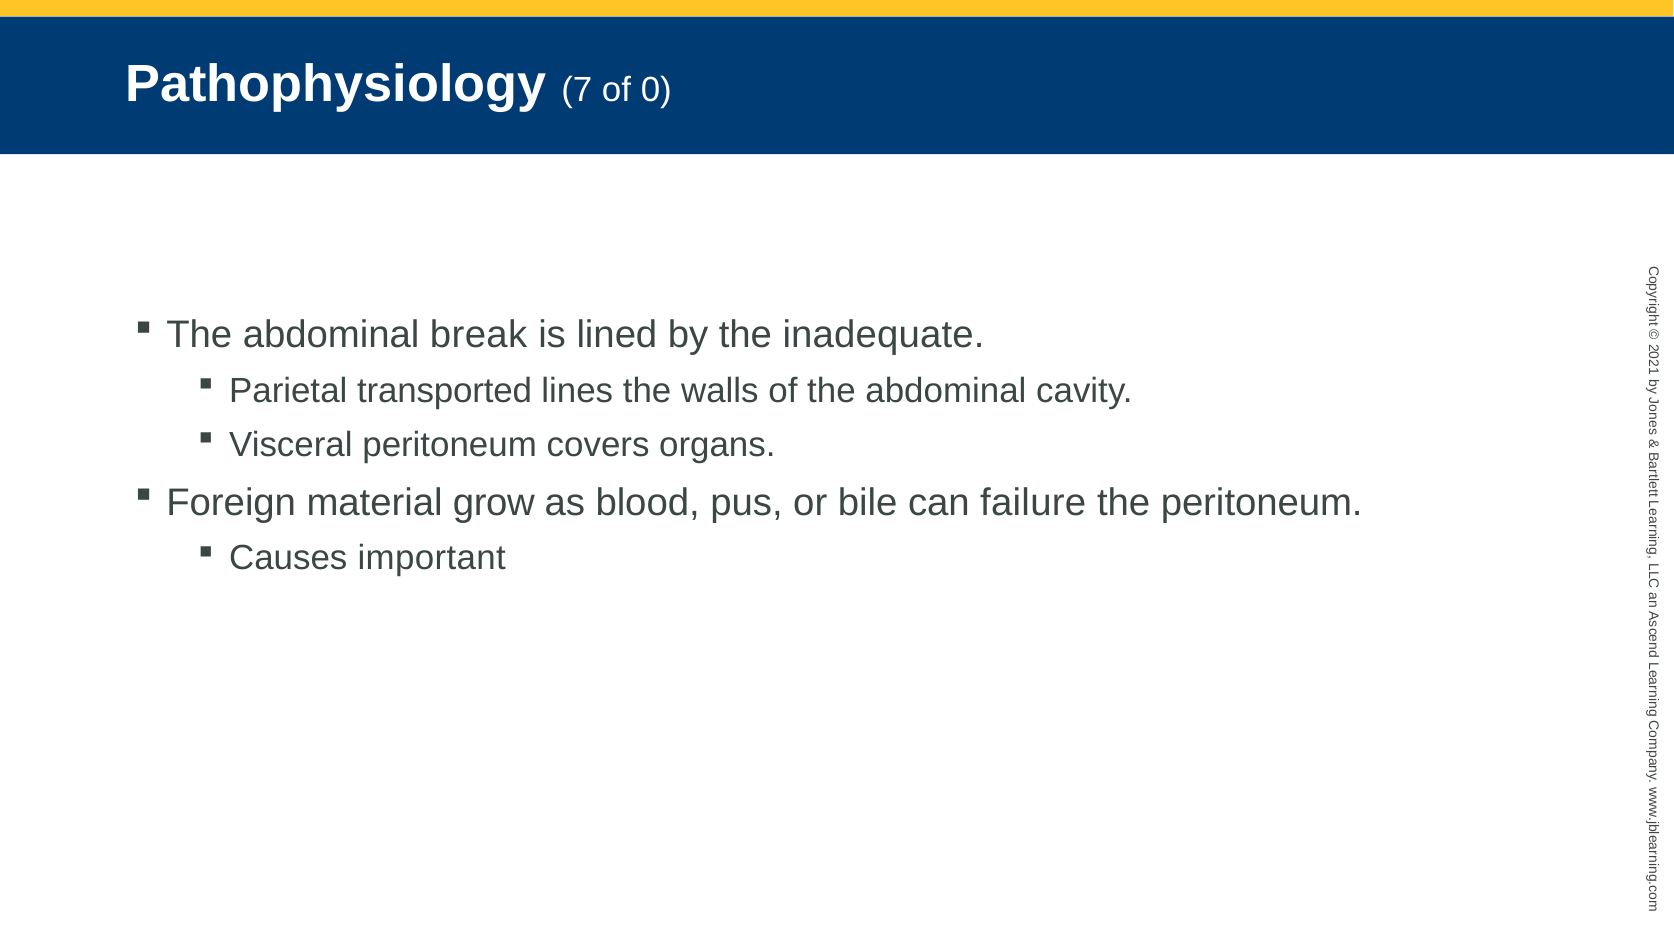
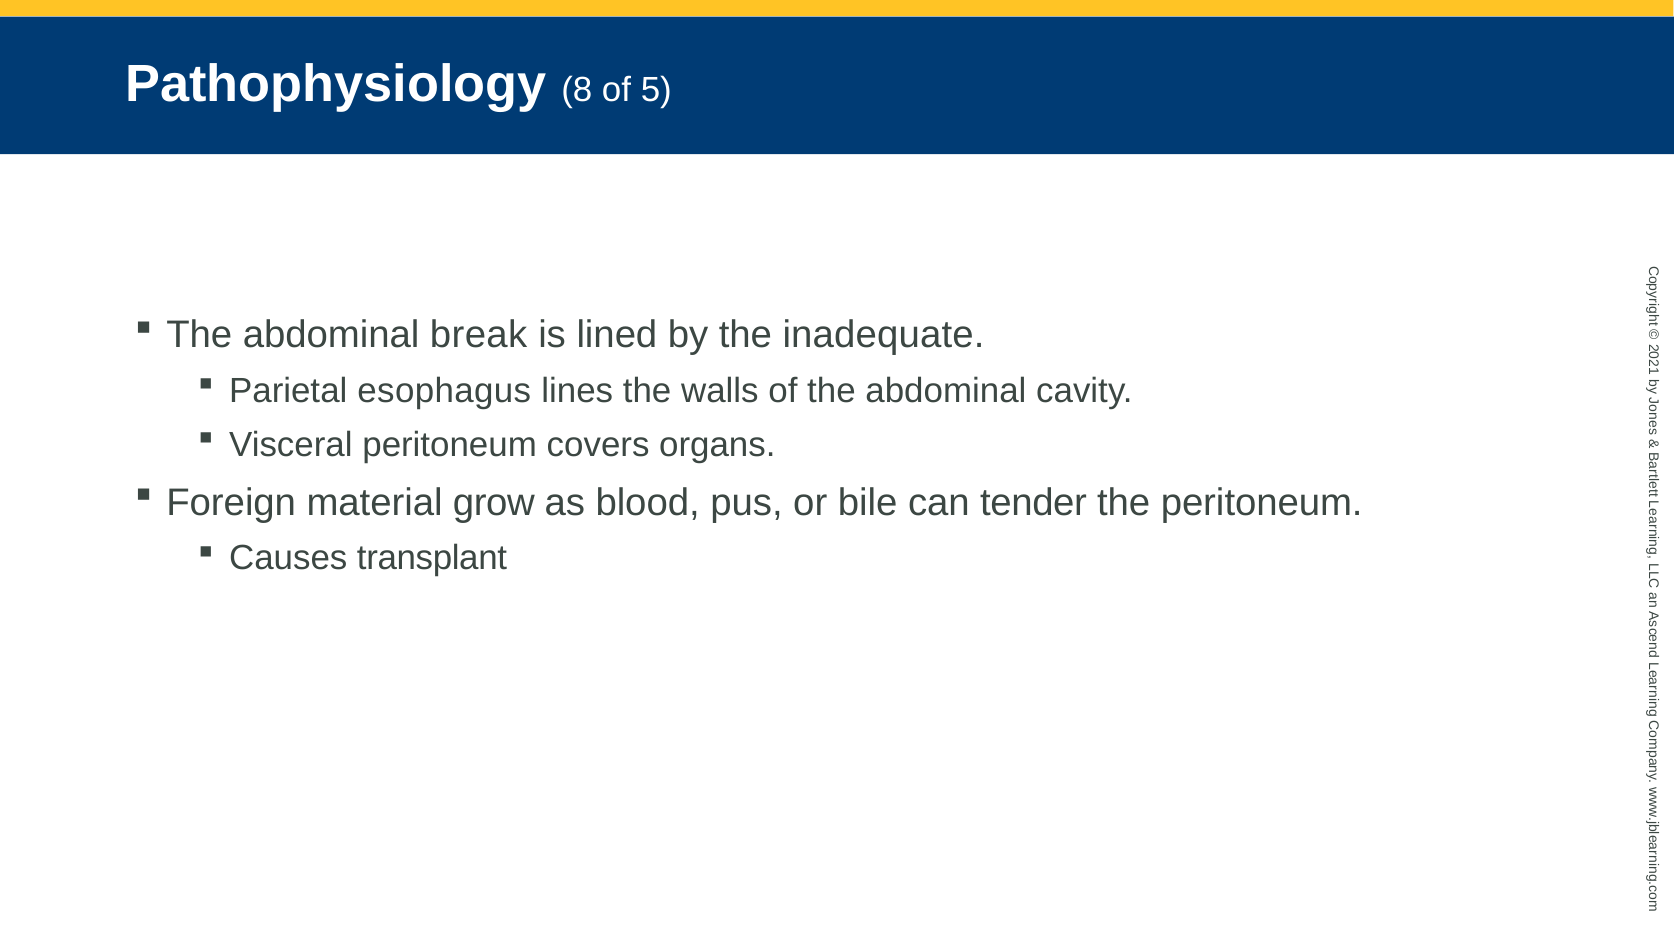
7: 7 -> 8
of 0: 0 -> 5
transported: transported -> esophagus
failure: failure -> tender
important: important -> transplant
